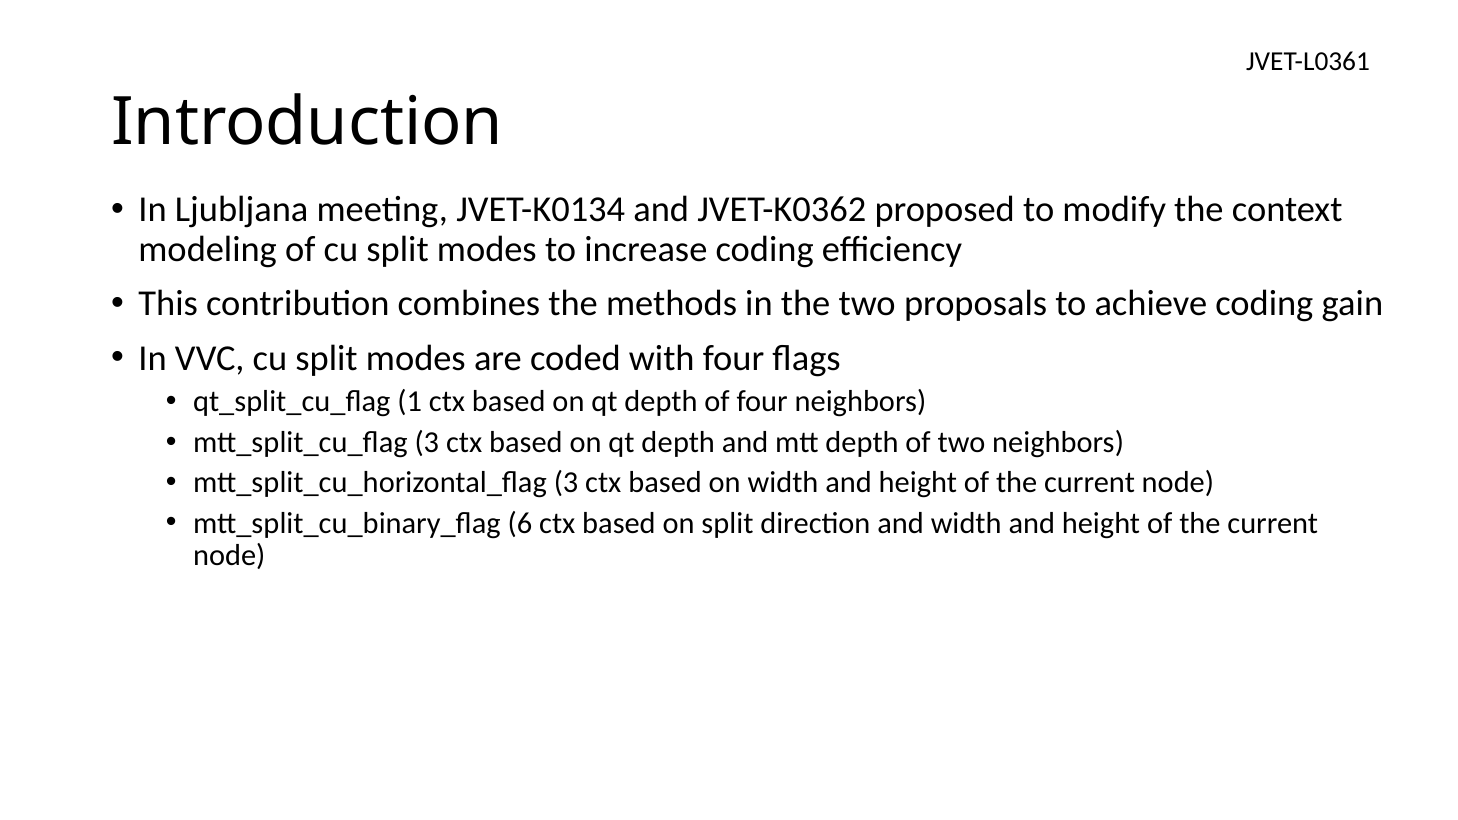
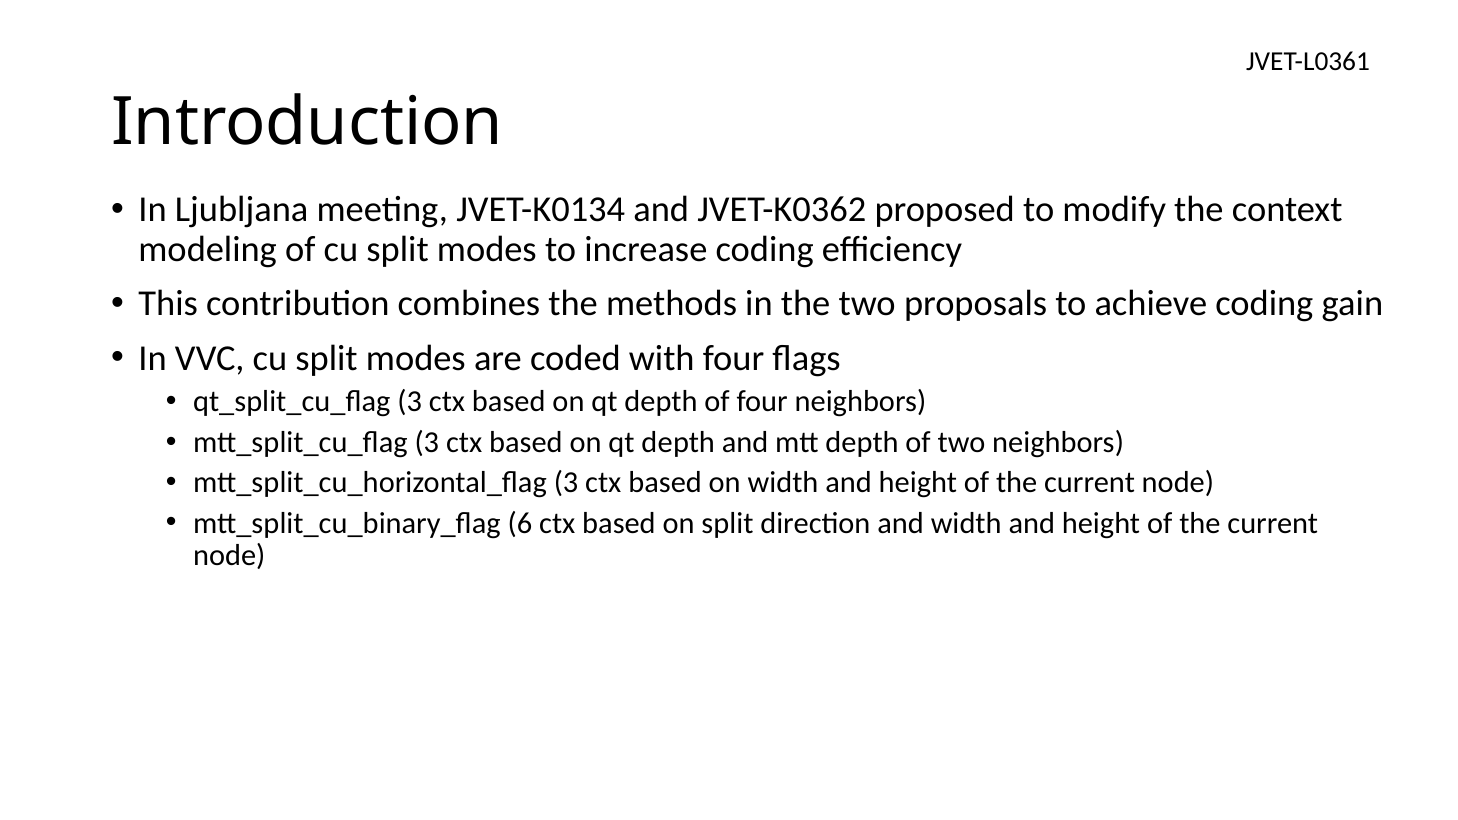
qt_split_cu_flag 1: 1 -> 3
